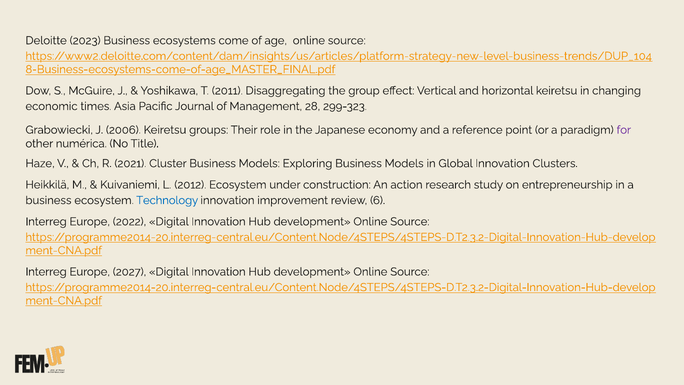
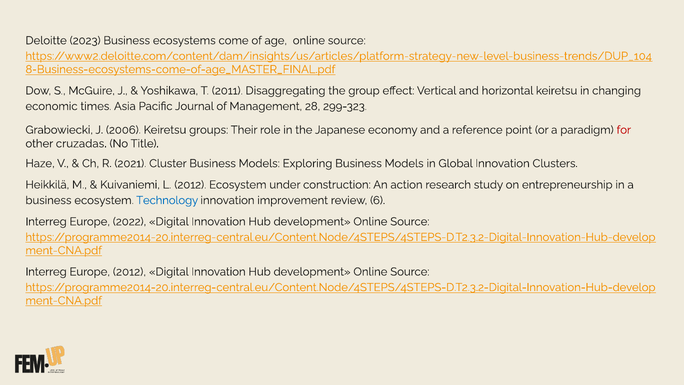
for colour: purple -> red
numérica: numérica -> cruzadas
Europe 2027: 2027 -> 2012
